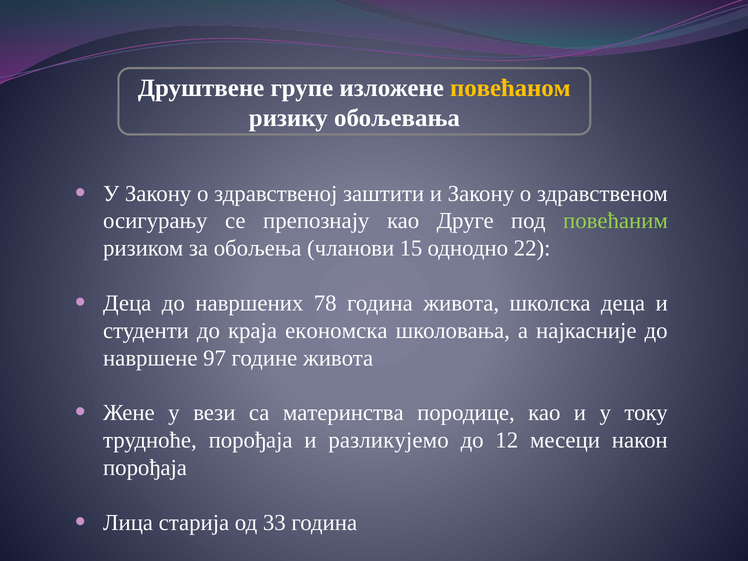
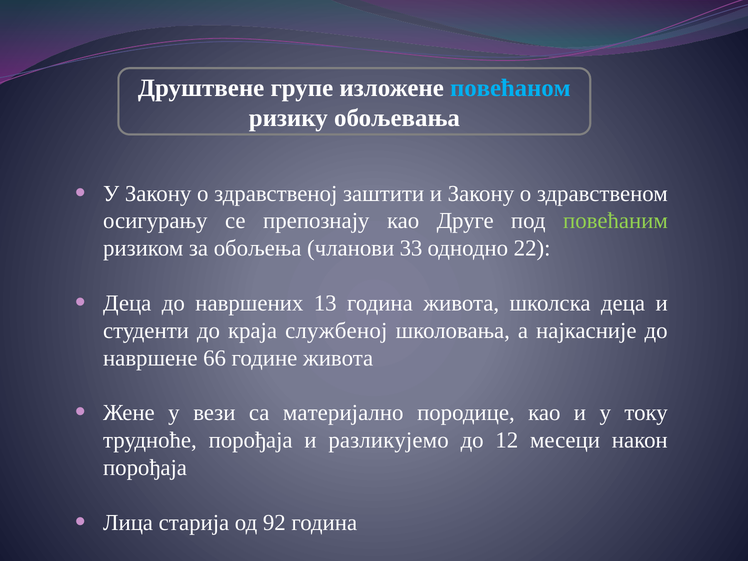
повећаном colour: yellow -> light blue
15: 15 -> 33
78: 78 -> 13
економска: економска -> службеној
97: 97 -> 66
материнства: материнства -> материјално
33: 33 -> 92
